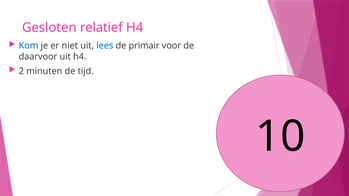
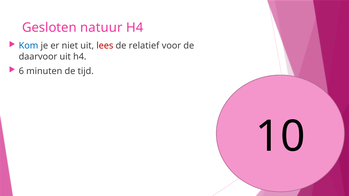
relatief: relatief -> natuur
lees colour: blue -> red
primair: primair -> relatief
2: 2 -> 6
